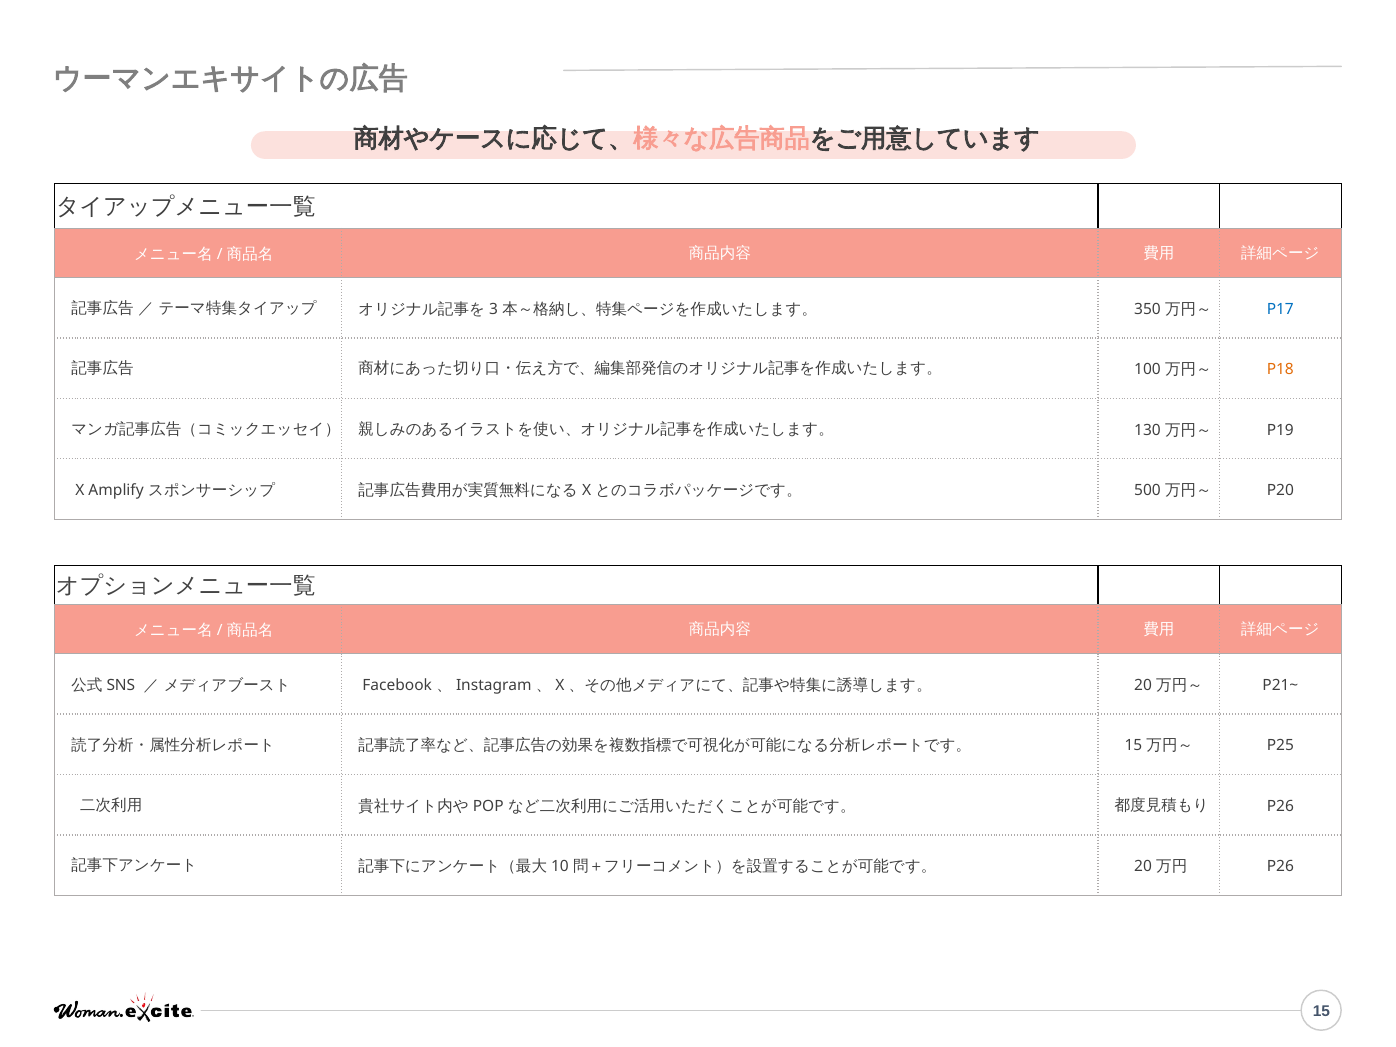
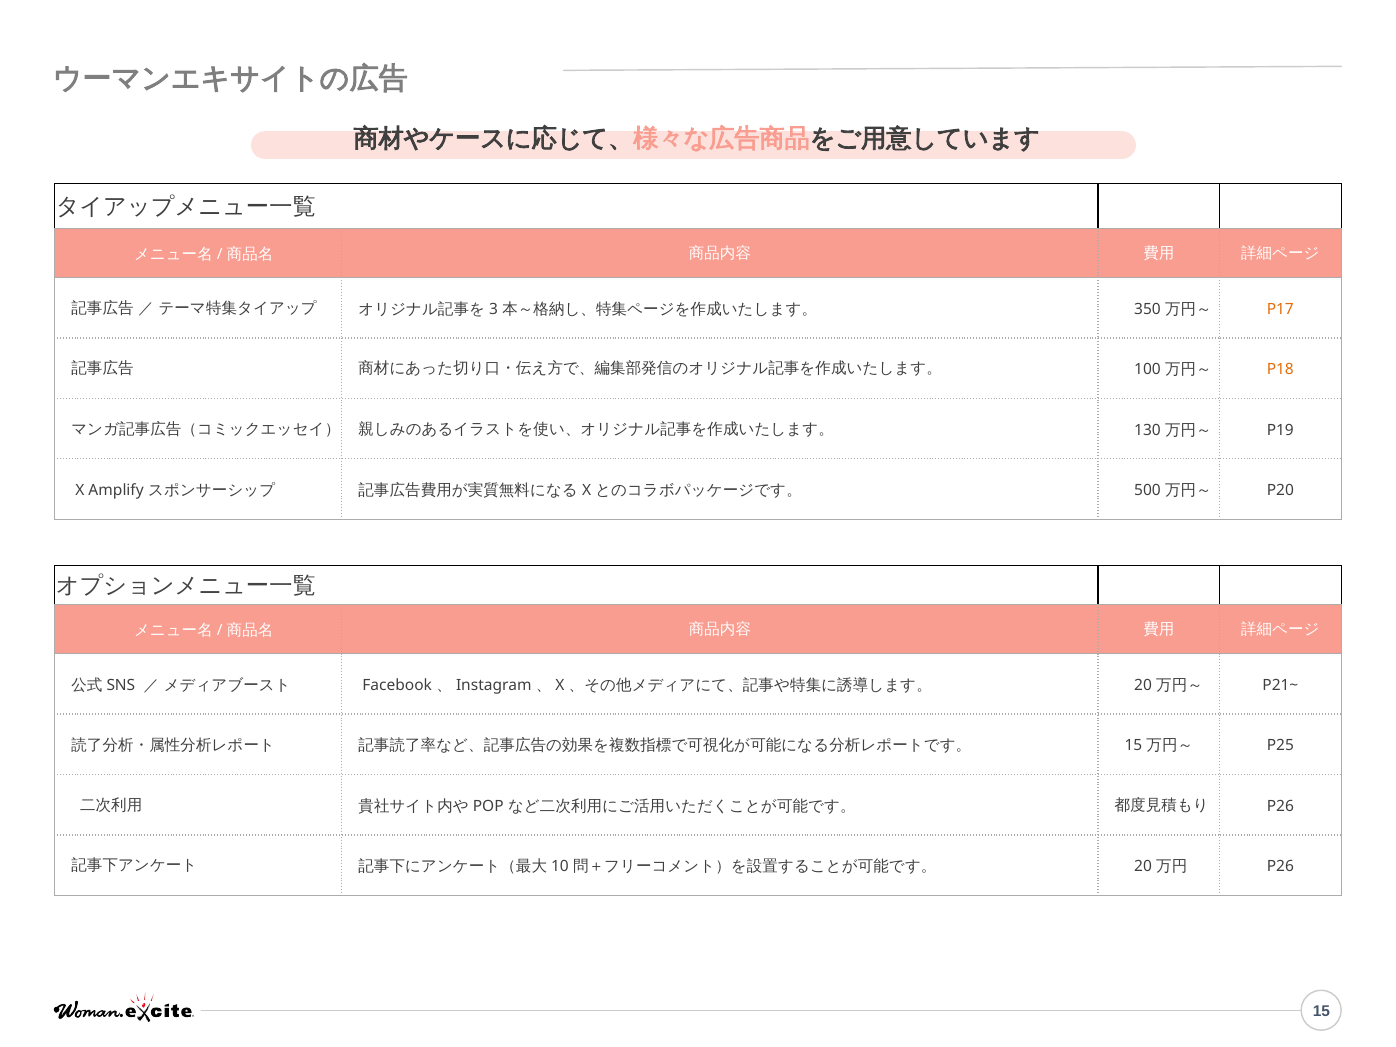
P17 colour: blue -> orange
